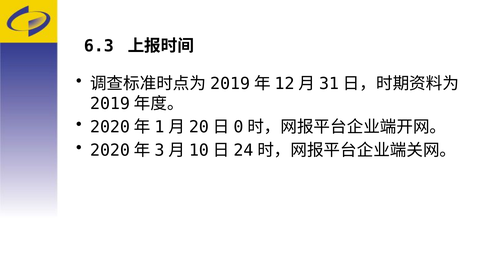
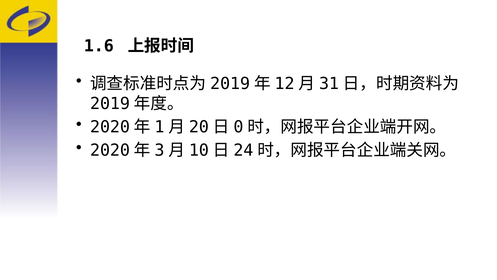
6.3: 6.3 -> 1.6
